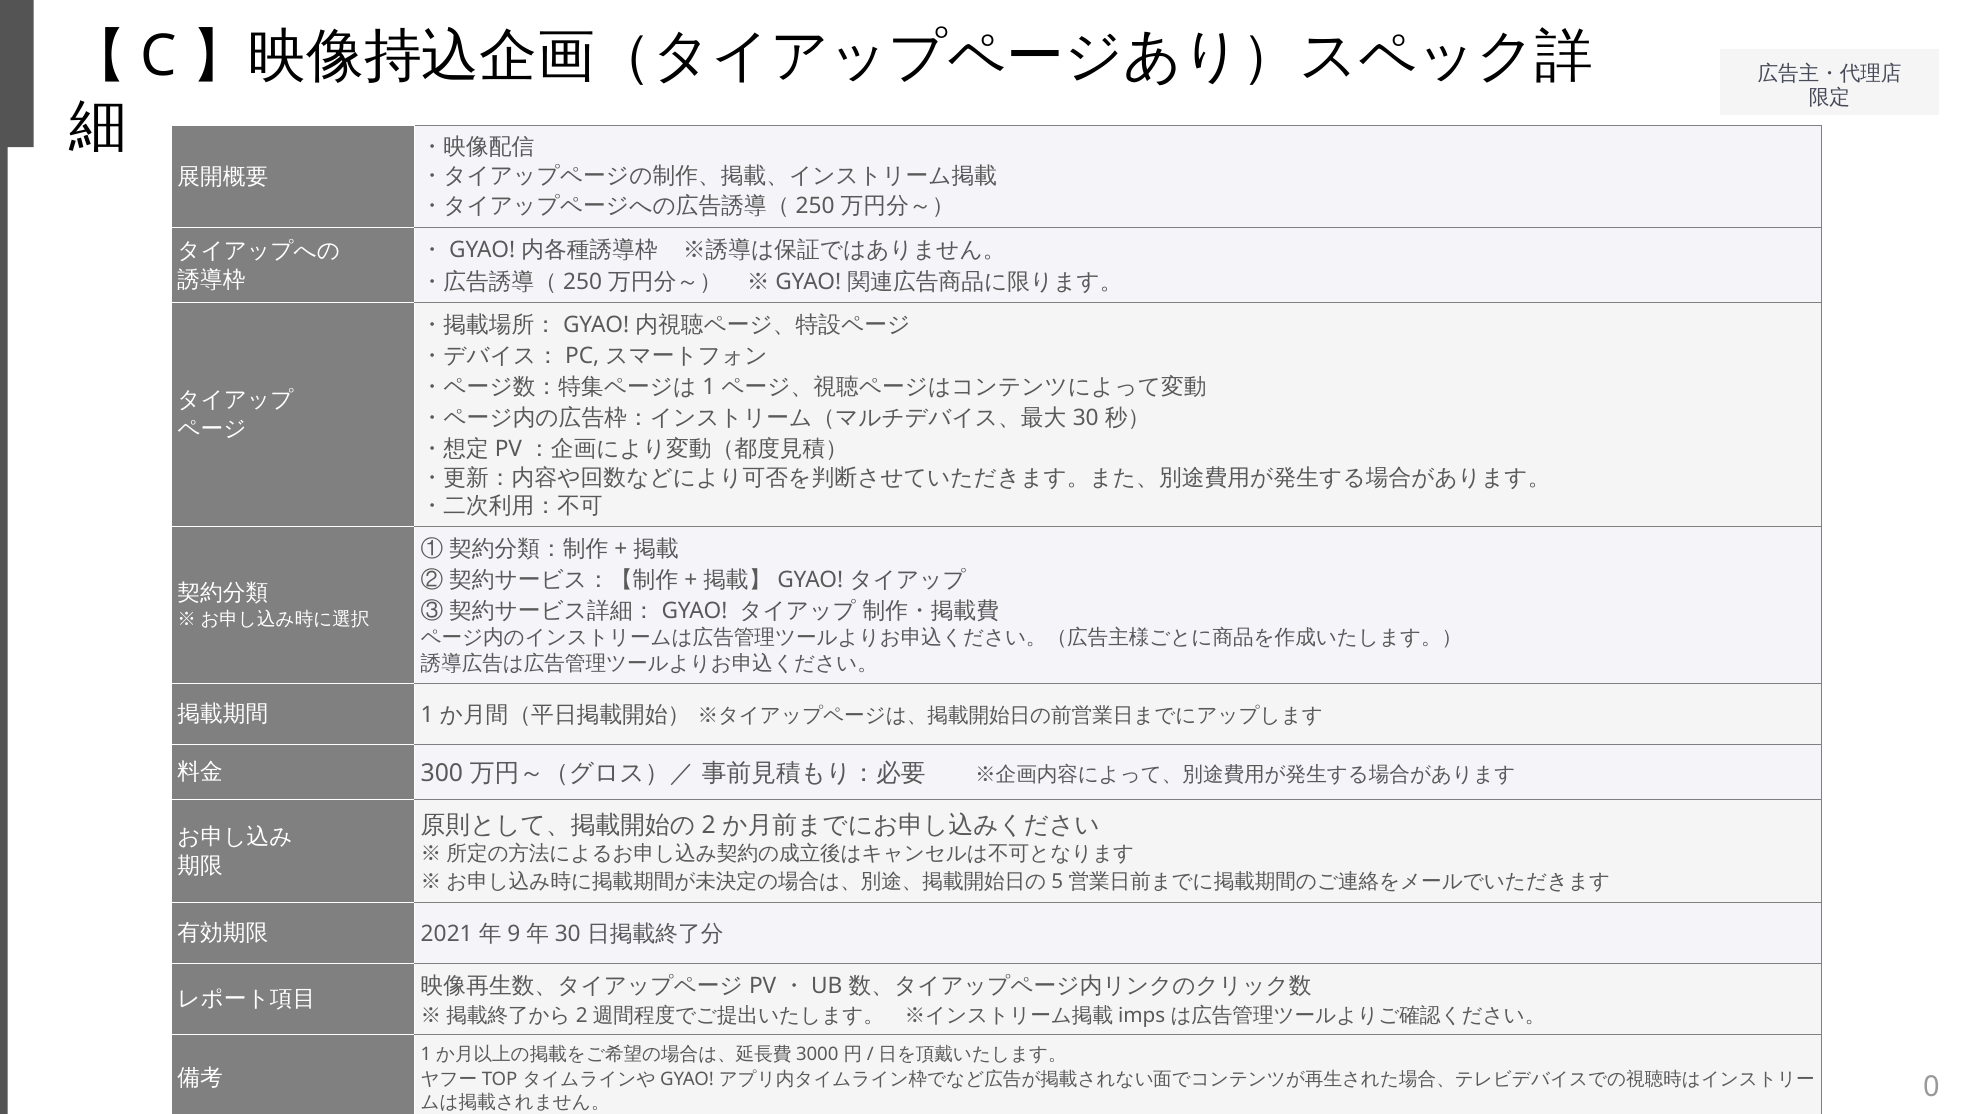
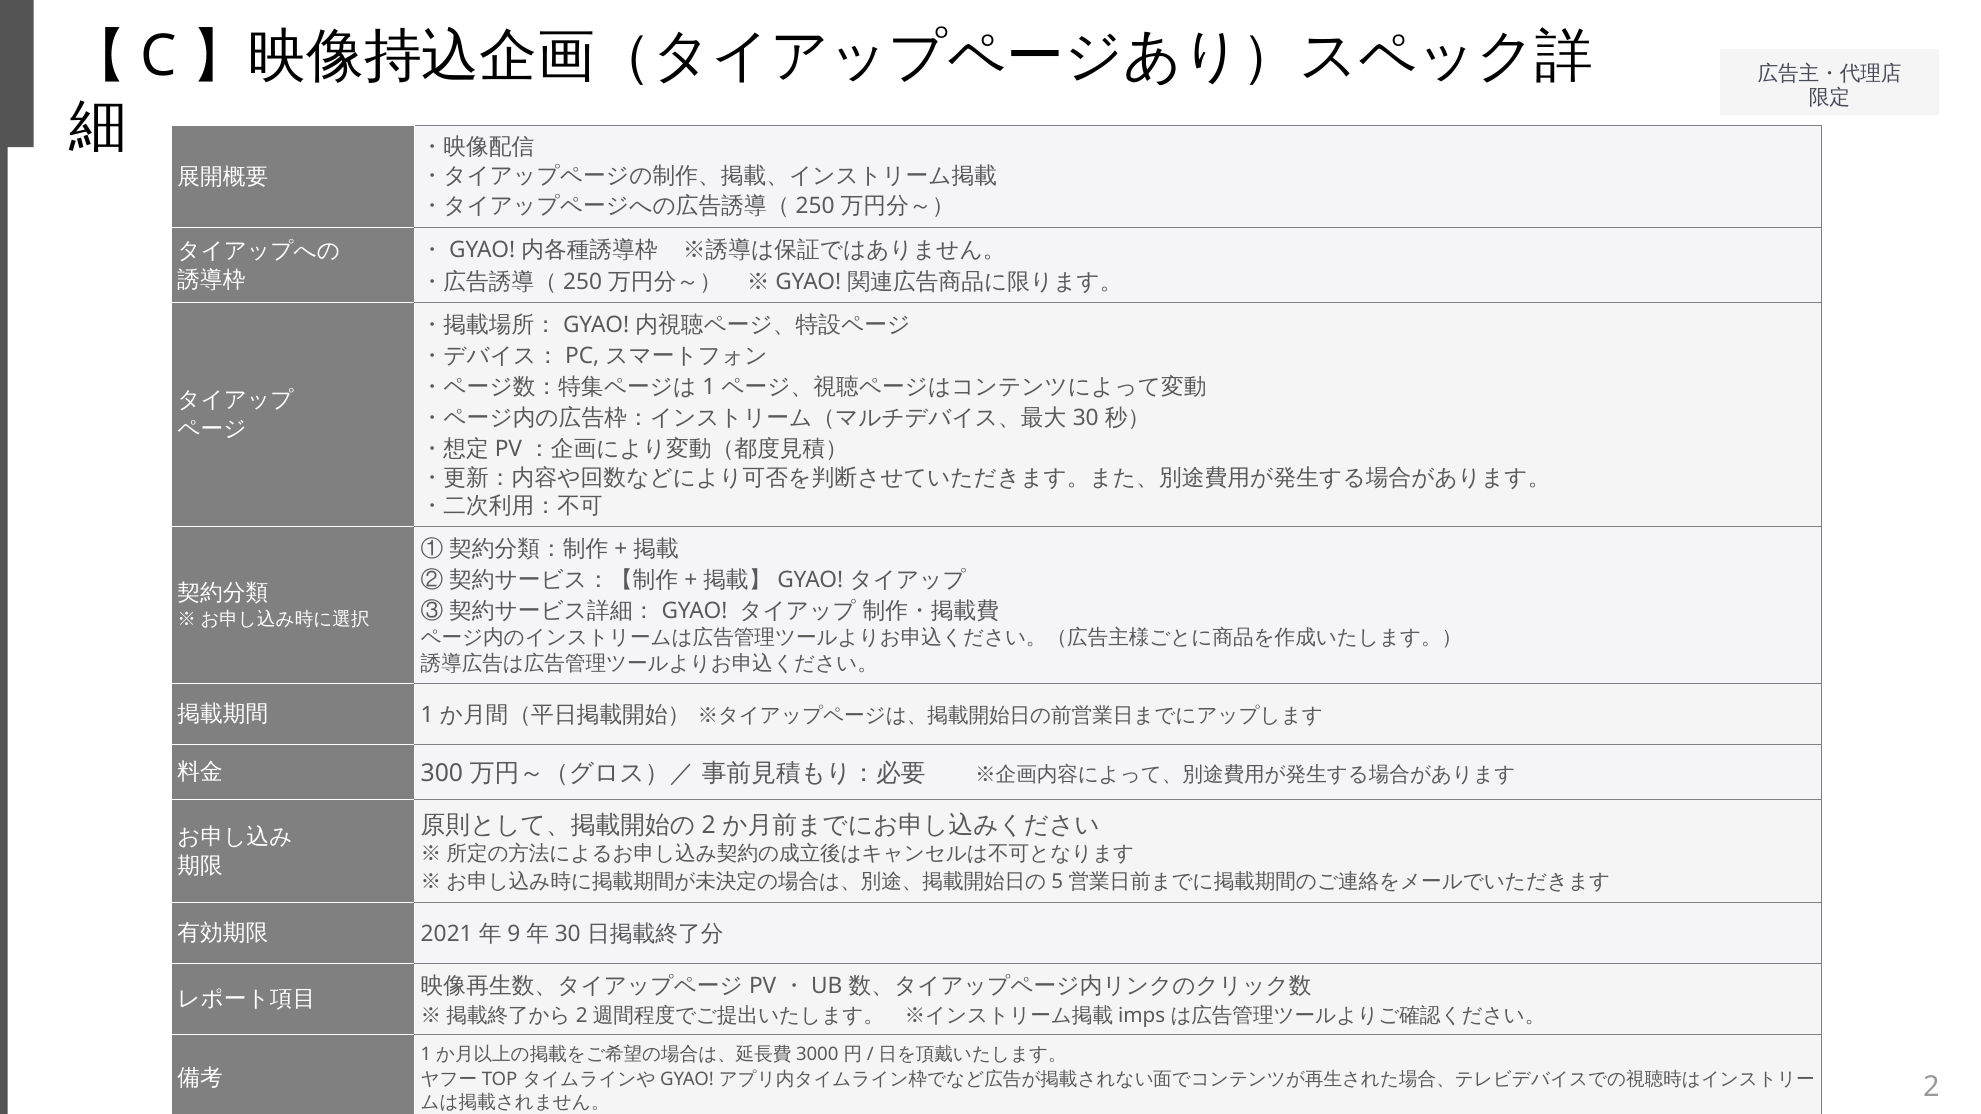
0 at (1931, 1087): 0 -> 2
